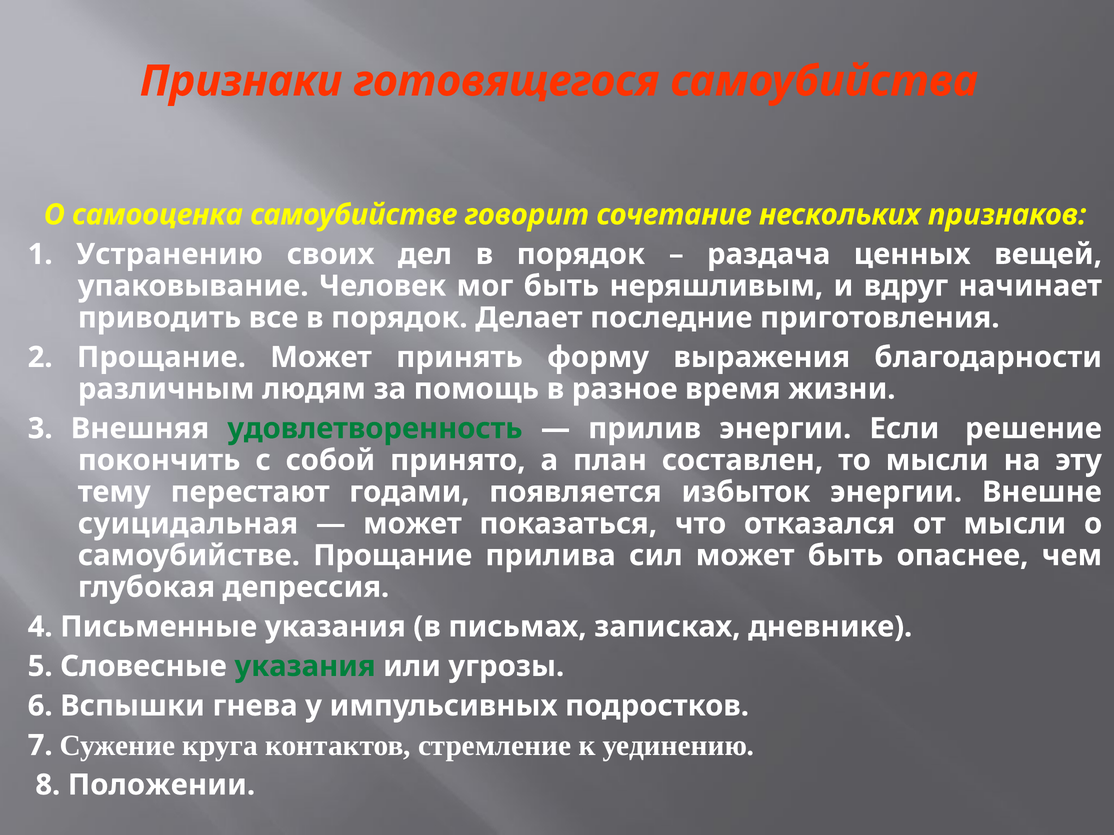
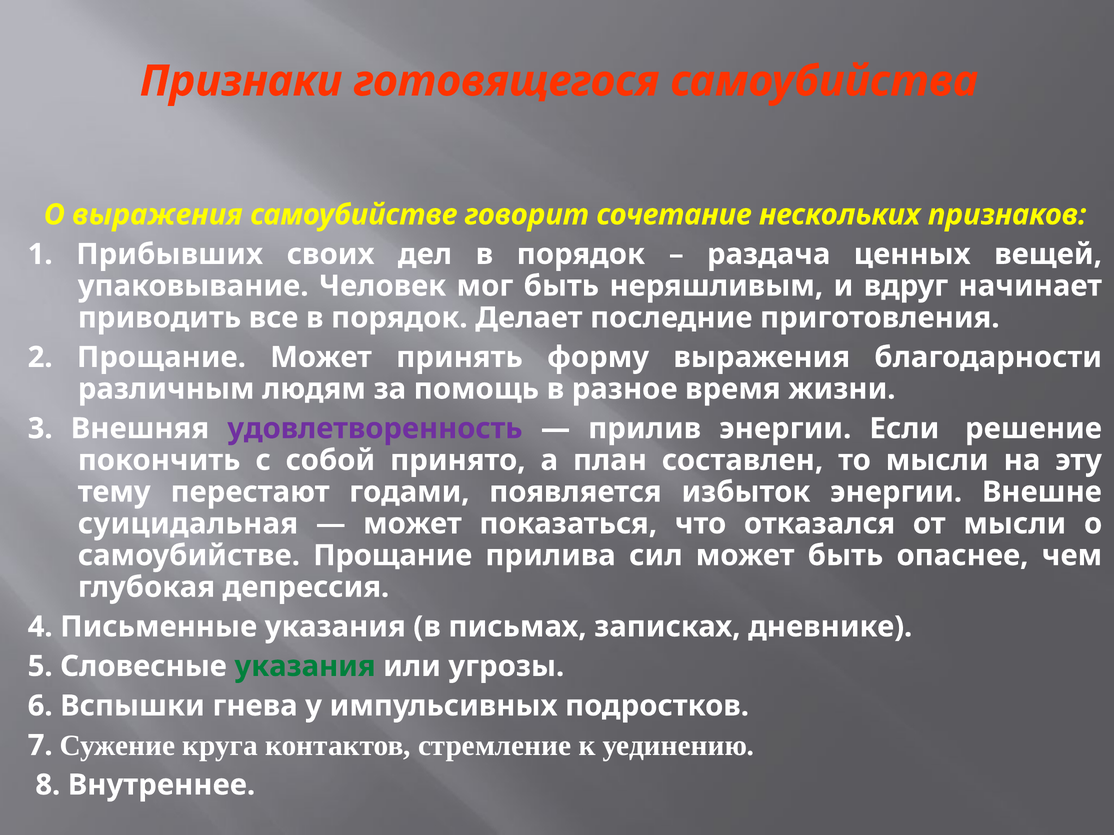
О самооценка: самооценка -> выражения
Устранению: Устранению -> Прибывших
удовлетворенность colour: green -> purple
Положении: Положении -> Внутреннее
